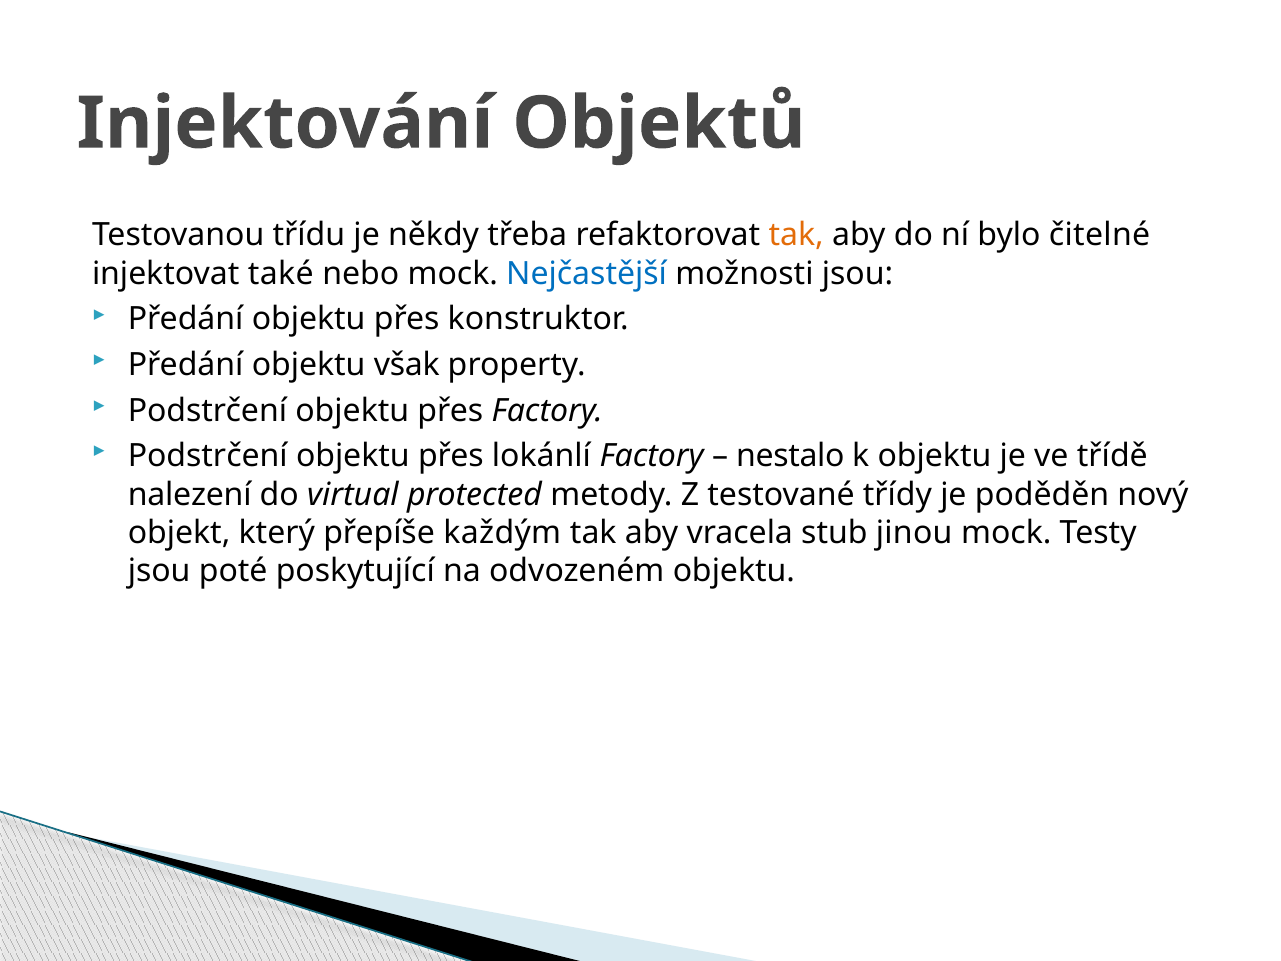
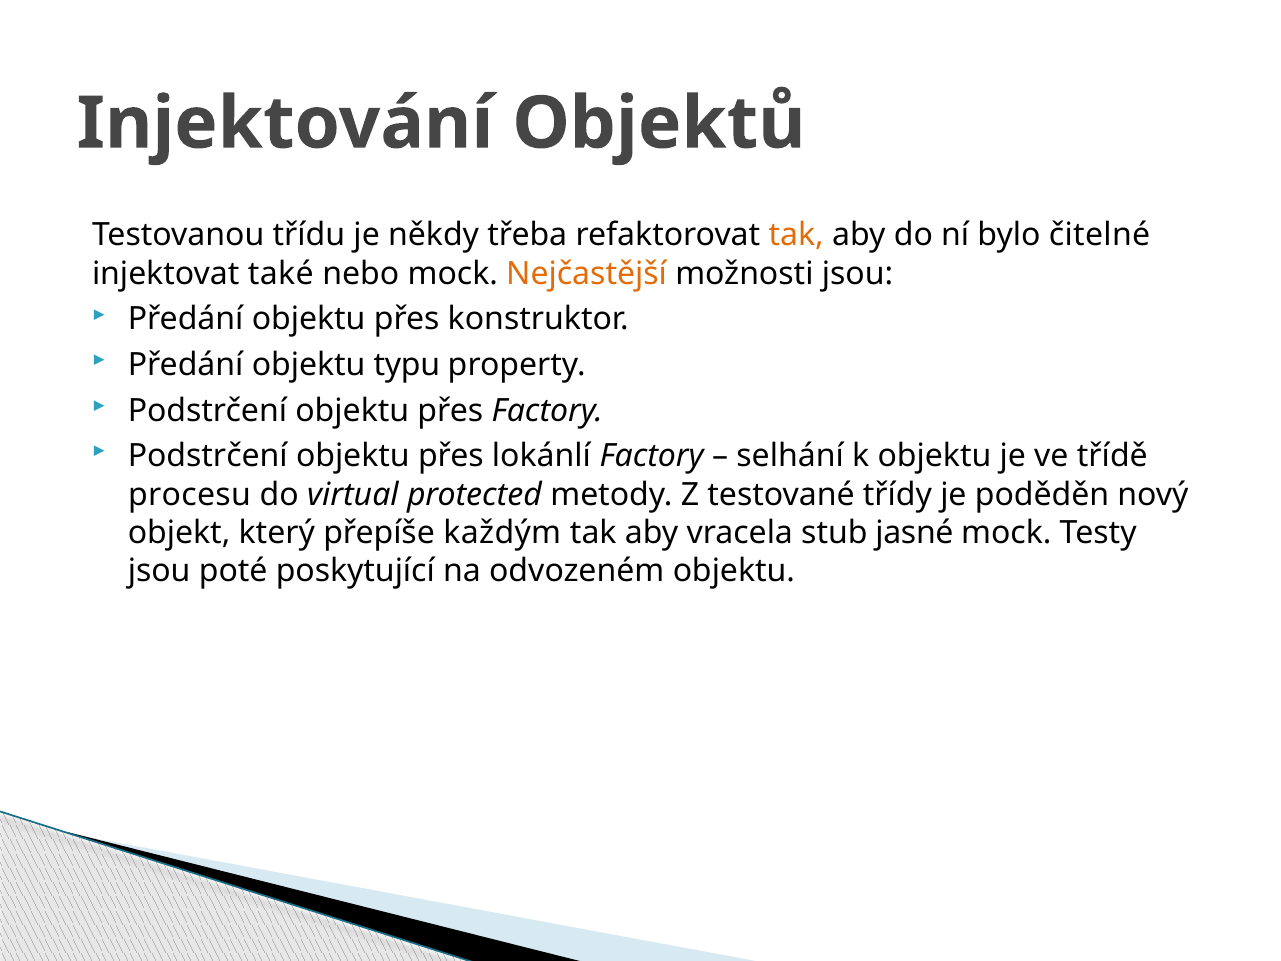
Nejčastější colour: blue -> orange
však: však -> typu
nestalo: nestalo -> selhání
nalezení: nalezení -> procesu
jinou: jinou -> jasné
